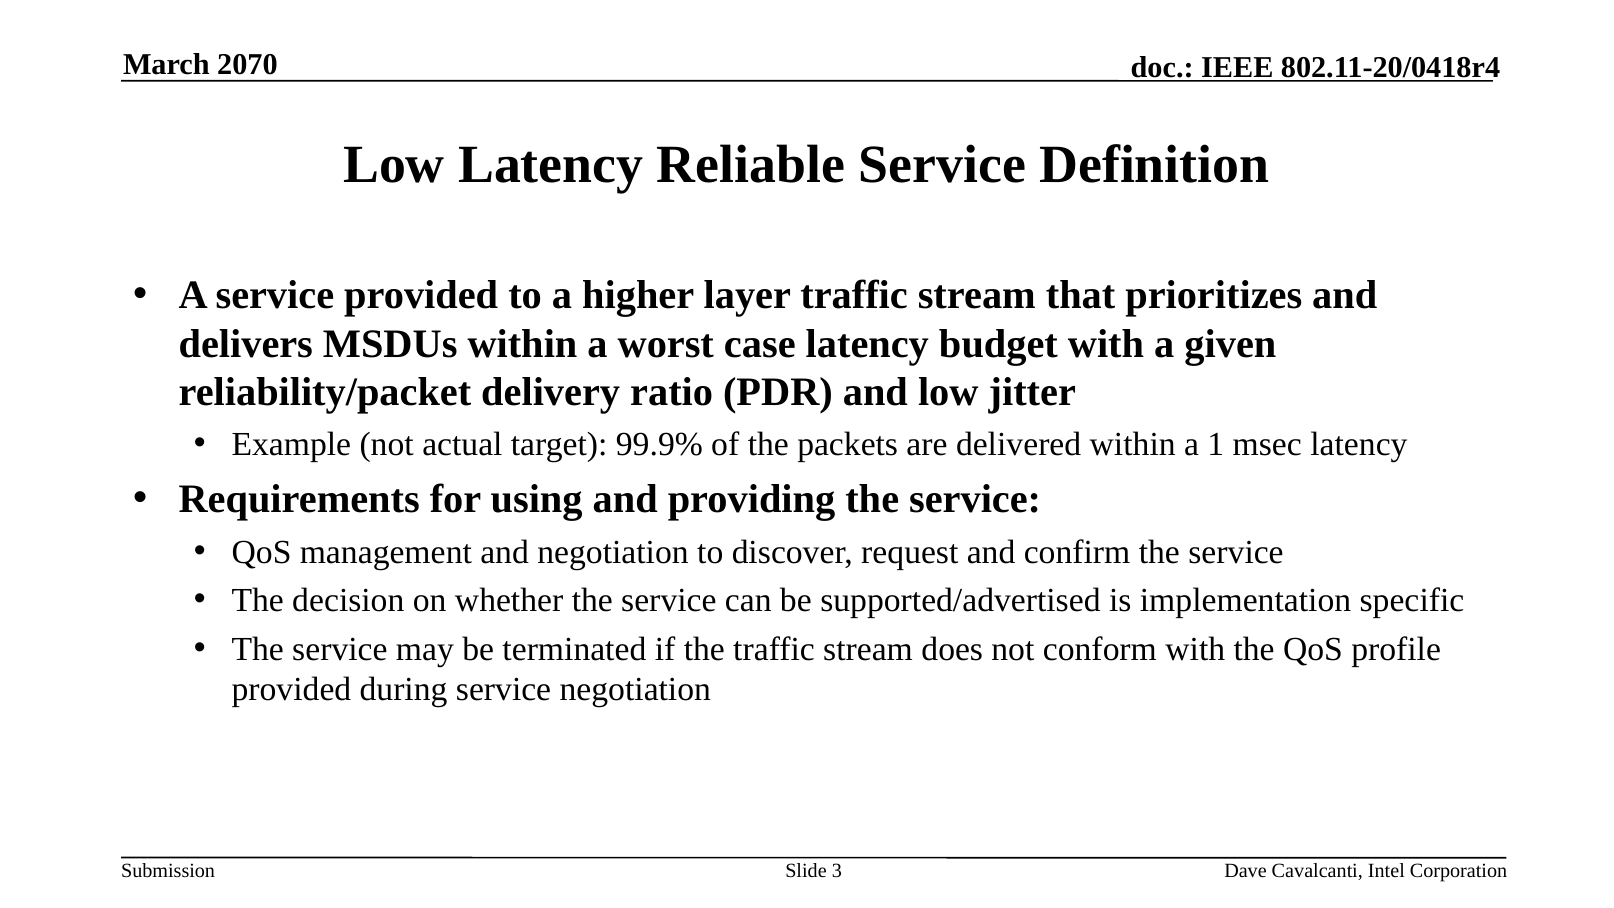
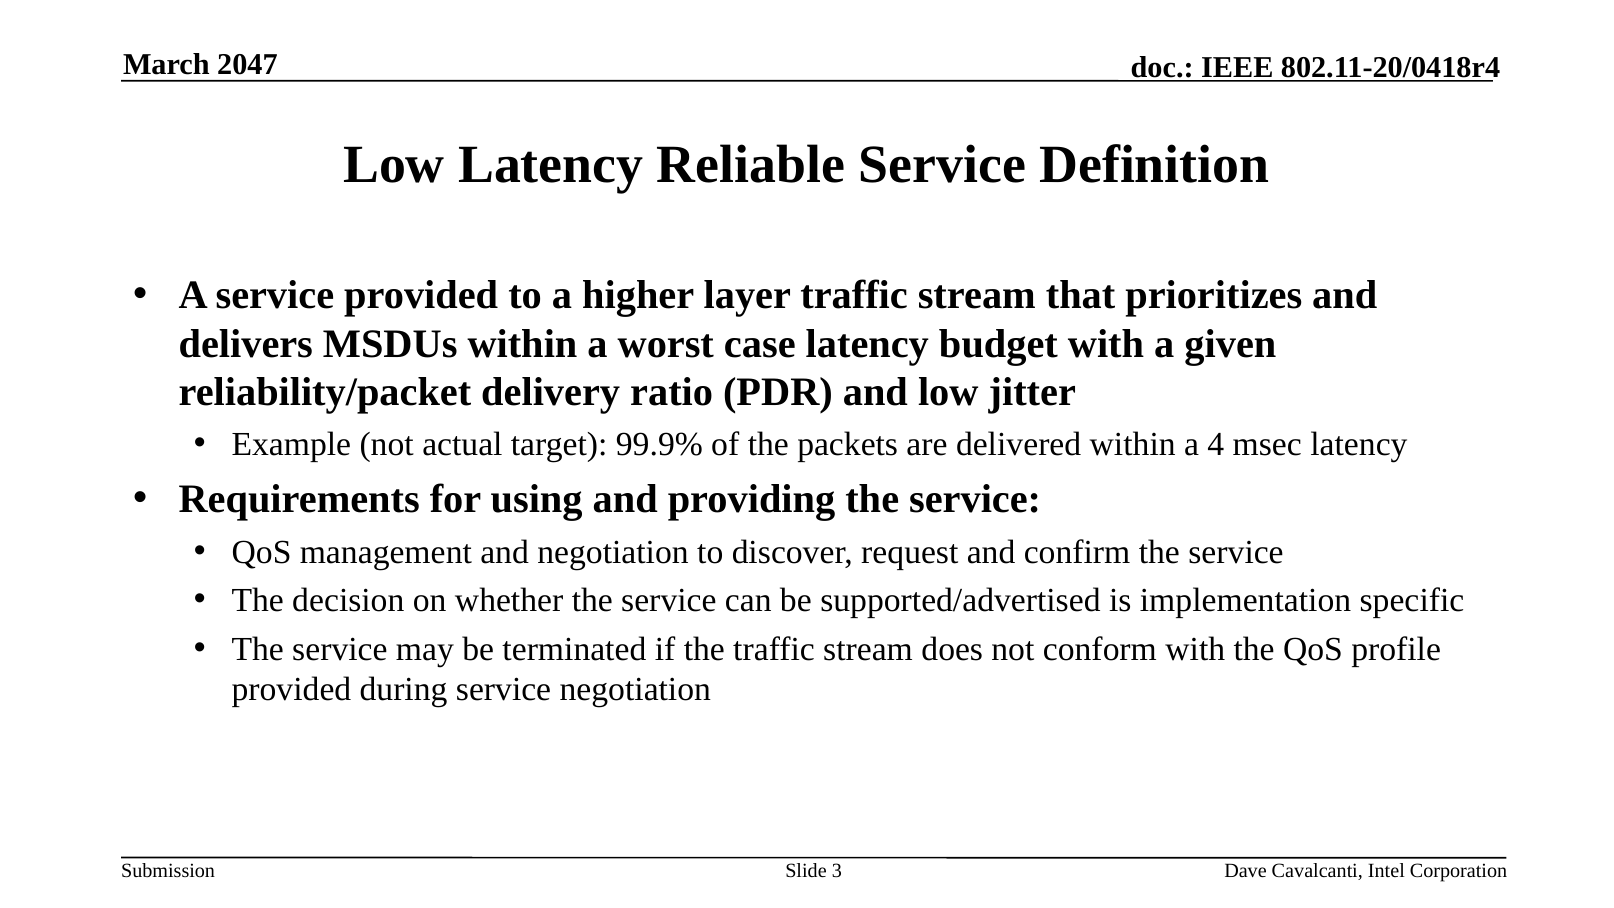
2070: 2070 -> 2047
1: 1 -> 4
